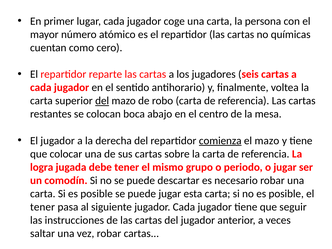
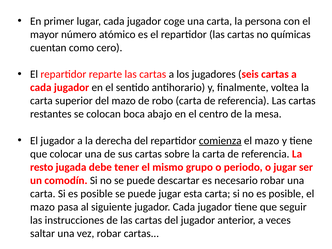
del at (102, 101) underline: present -> none
logra: logra -> resto
tener at (43, 207): tener -> mazo
